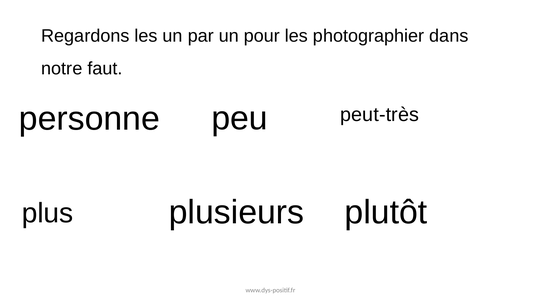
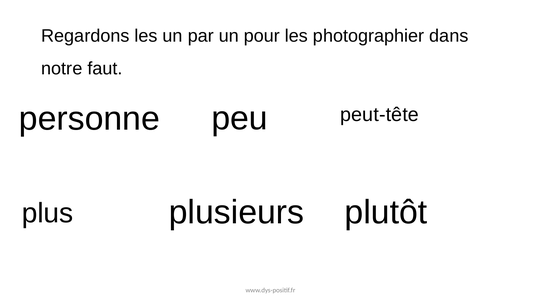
peut-très: peut-très -> peut-tête
